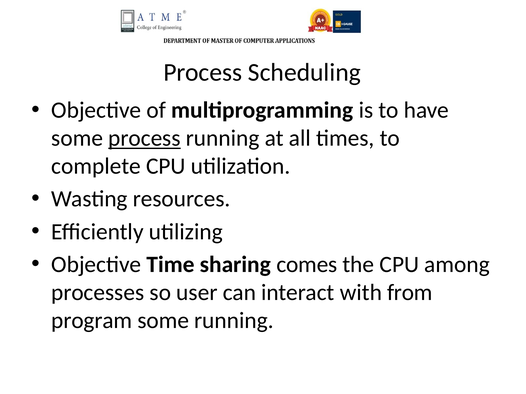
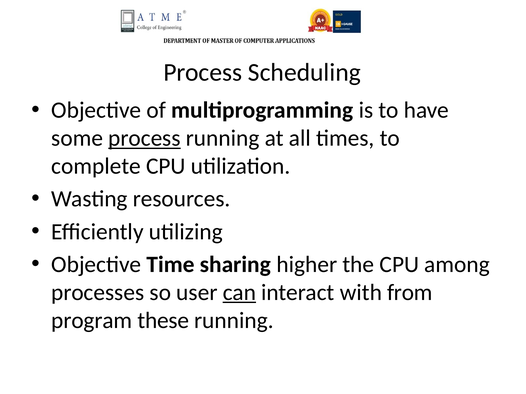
comes: comes -> higher
can underline: none -> present
program some: some -> these
